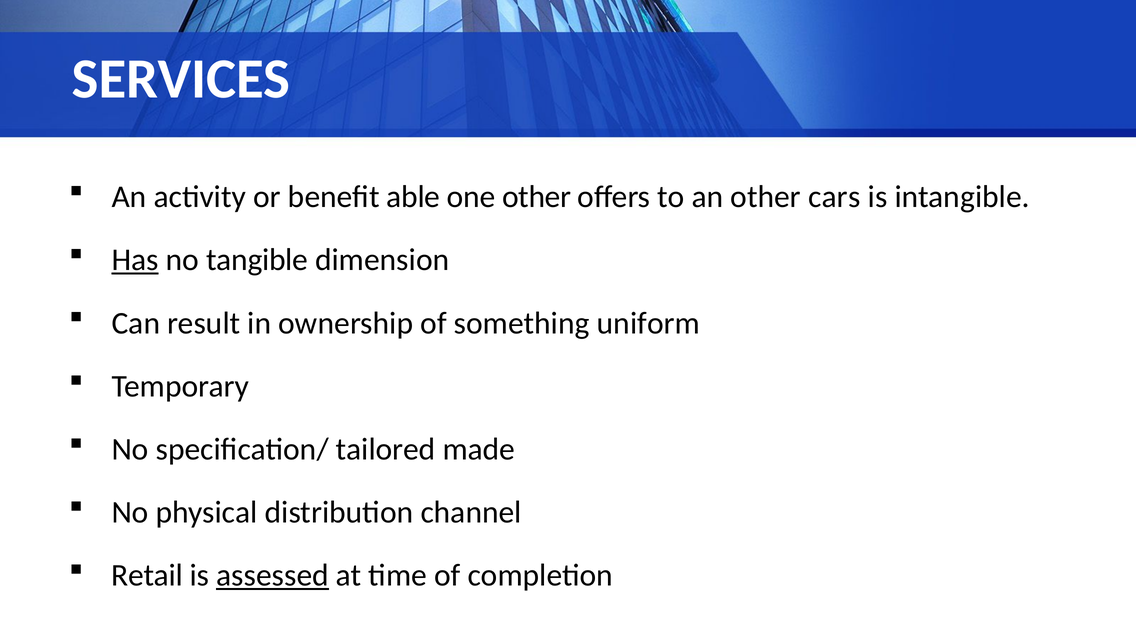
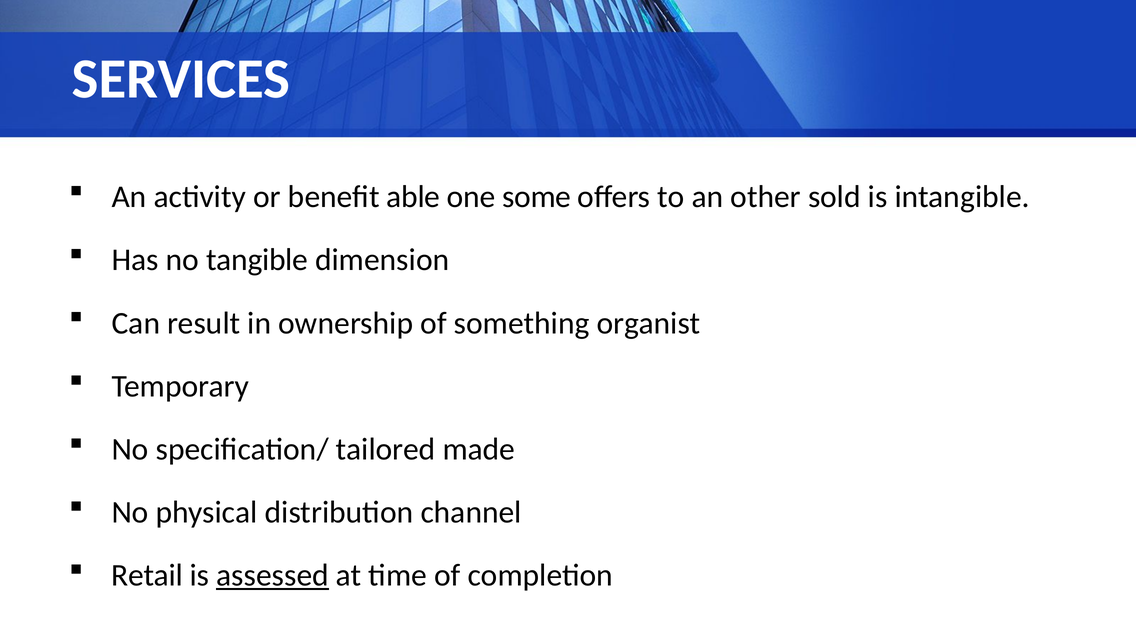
one other: other -> some
cars: cars -> sold
Has underline: present -> none
uniform: uniform -> organist
